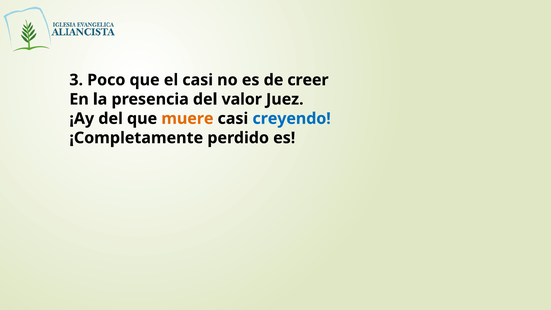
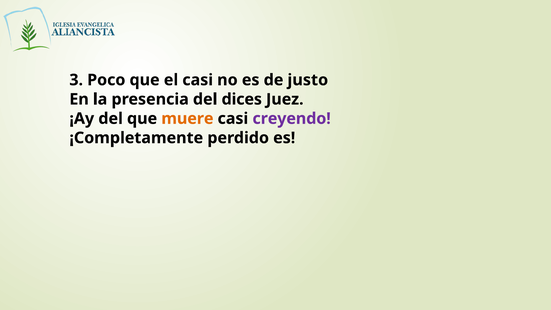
creer: creer -> justo
valor: valor -> dices
creyendo colour: blue -> purple
